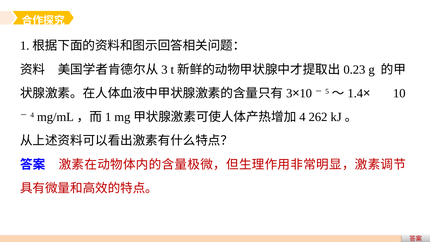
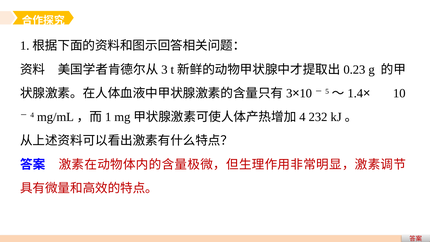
262: 262 -> 232
